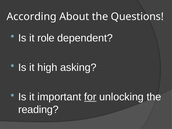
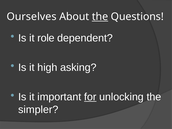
According: According -> Ourselves
the at (100, 17) underline: none -> present
reading: reading -> simpler
